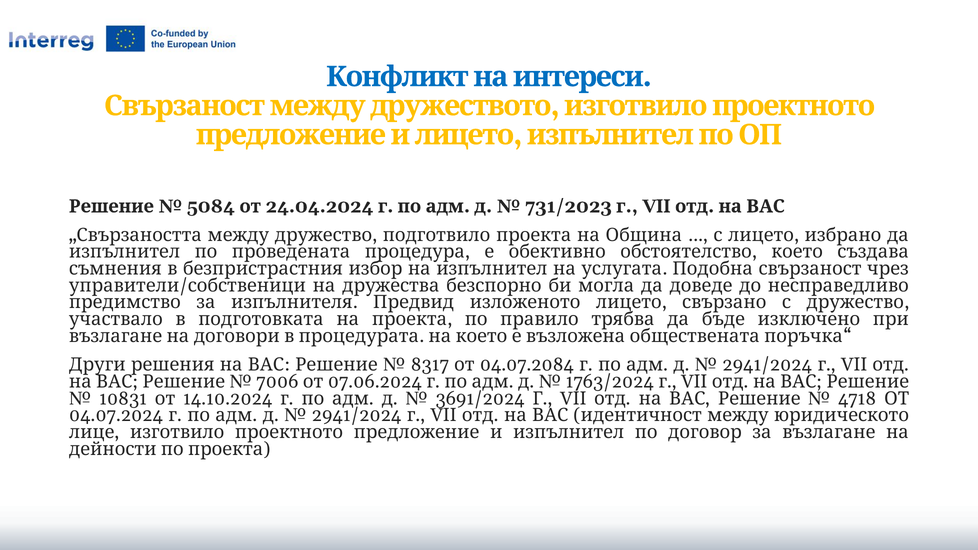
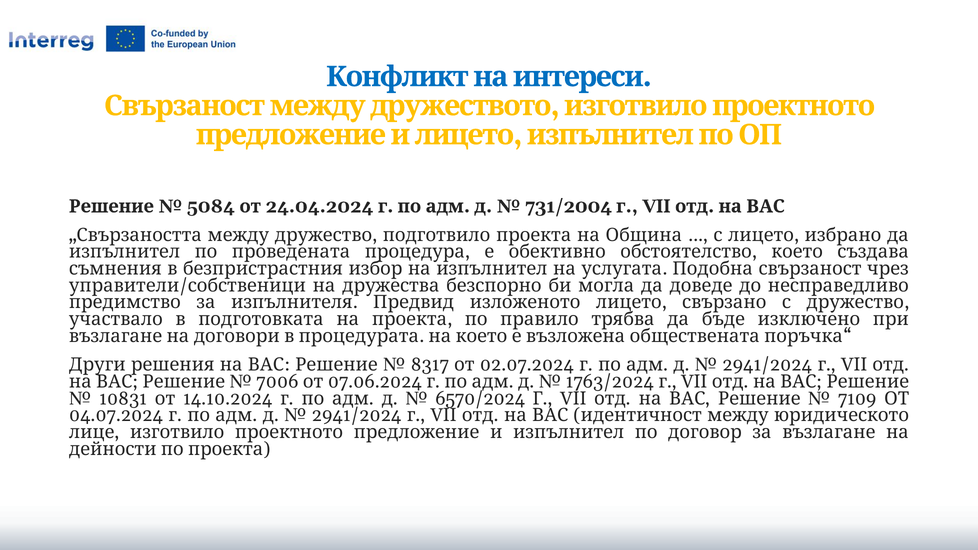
731/2023: 731/2023 -> 731/2004
04.07.2084: 04.07.2084 -> 02.07.2024
3691/2024: 3691/2024 -> 6570/2024
4718: 4718 -> 7109
